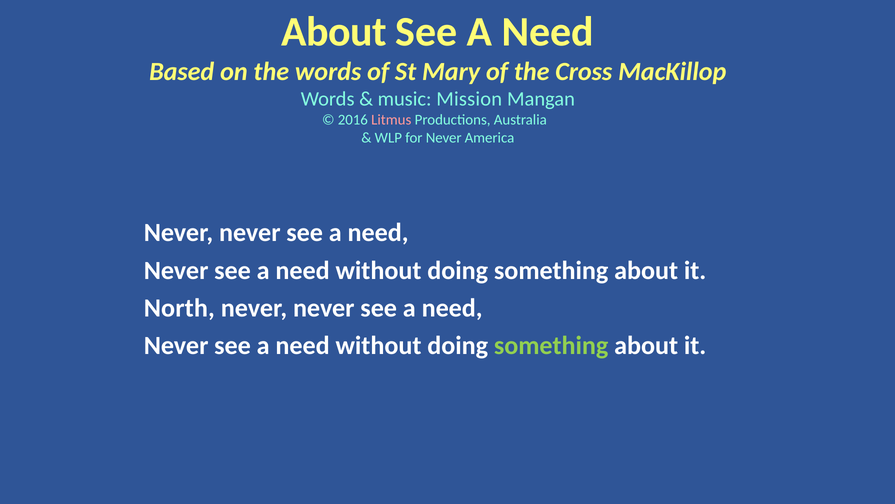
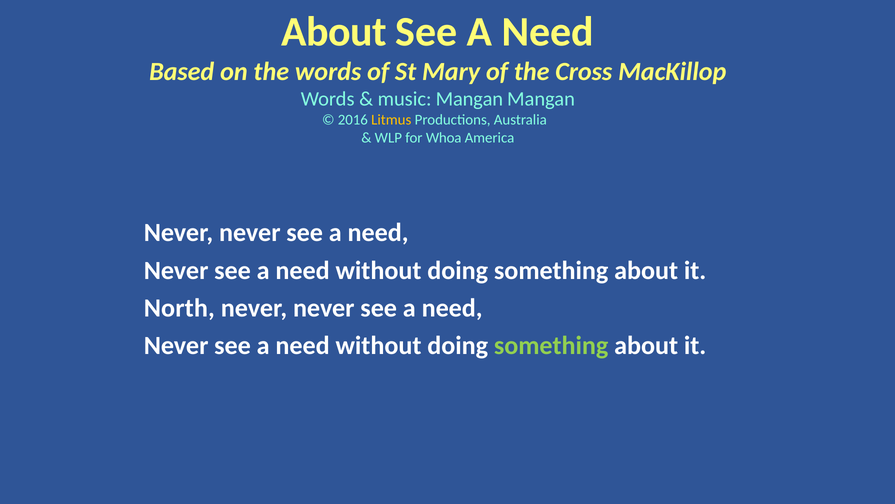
music Mission: Mission -> Mangan
Litmus colour: pink -> yellow
for Never: Never -> Whoa
